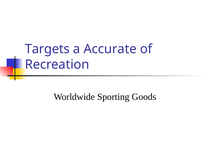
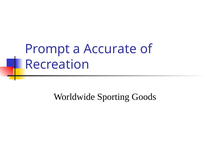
Targets: Targets -> Prompt
